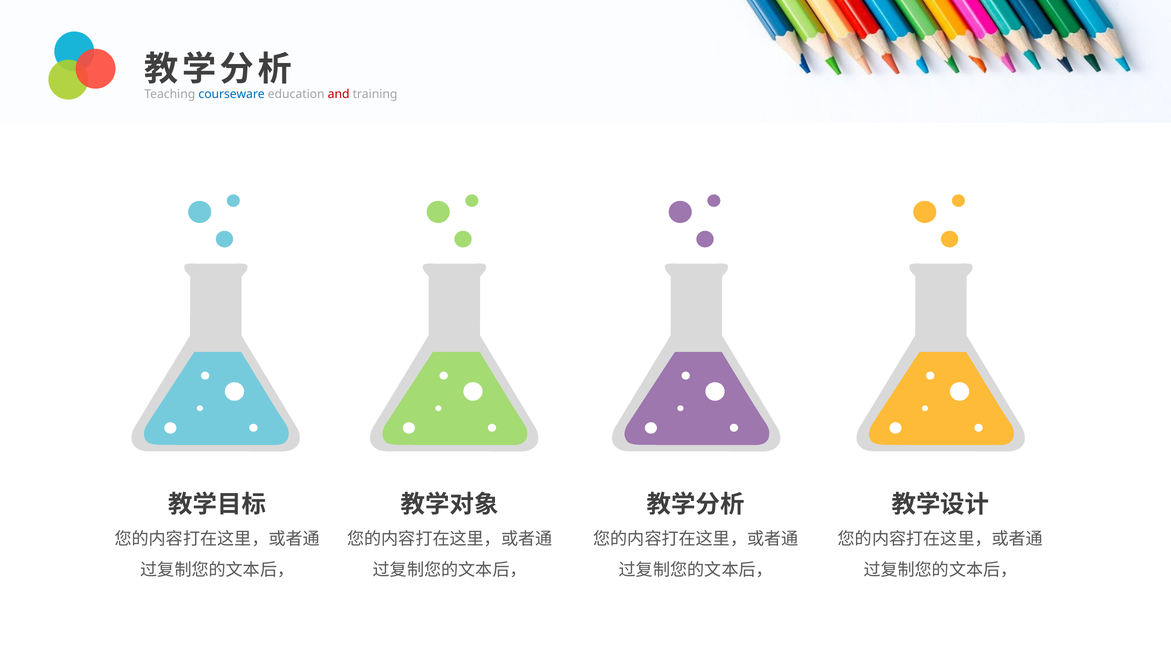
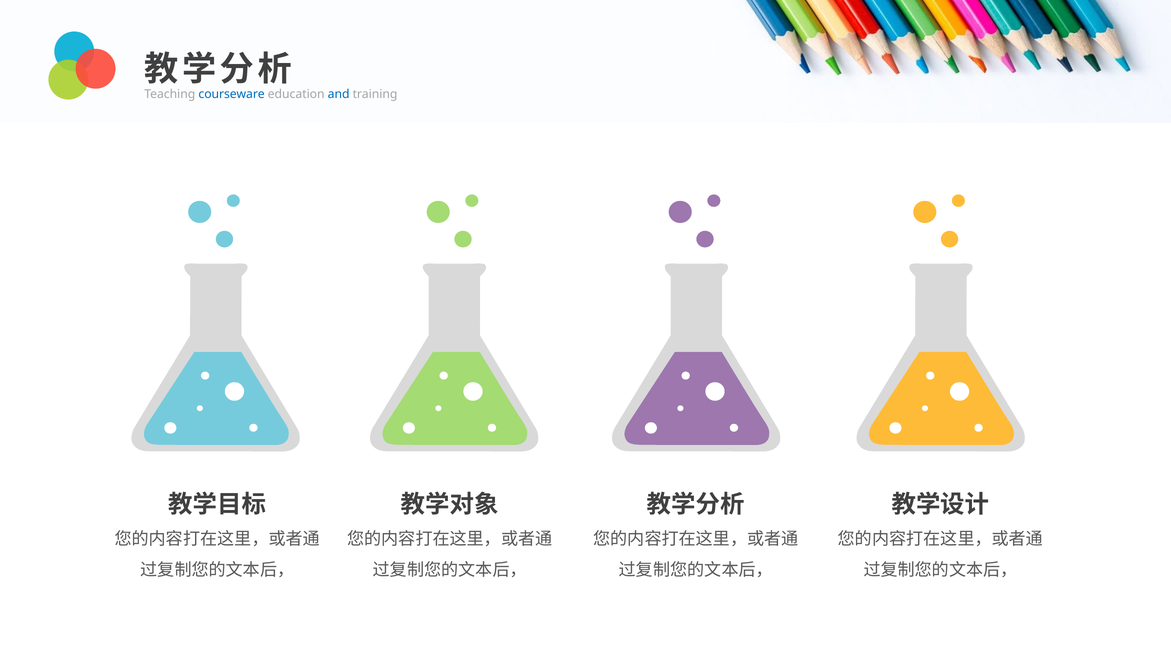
and colour: red -> blue
